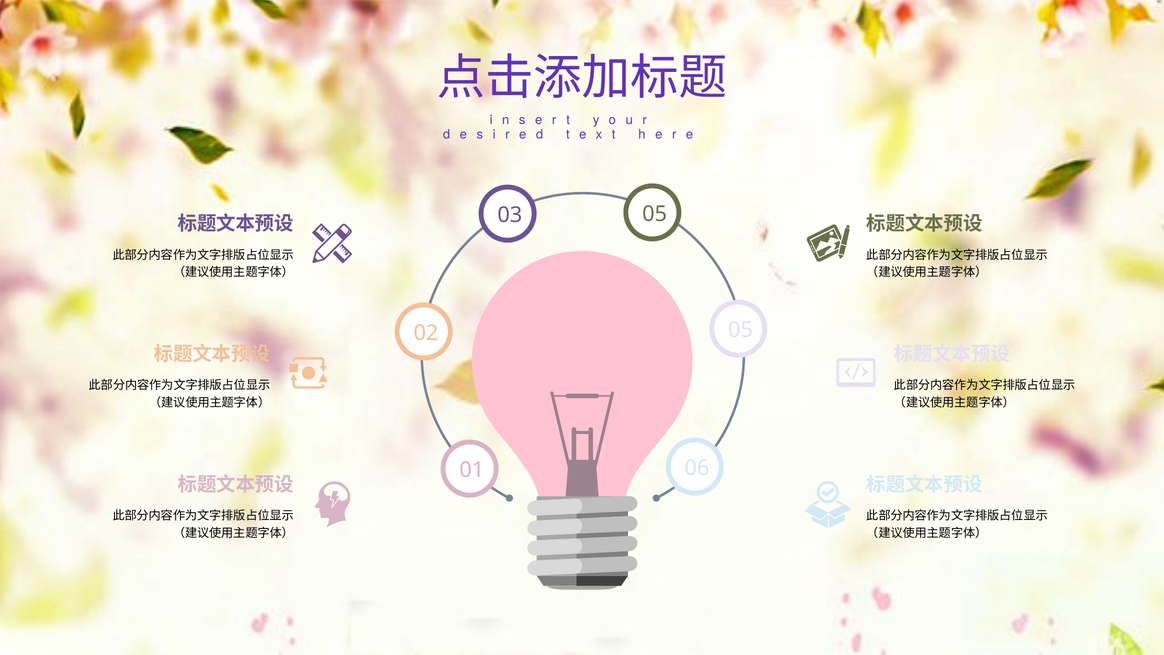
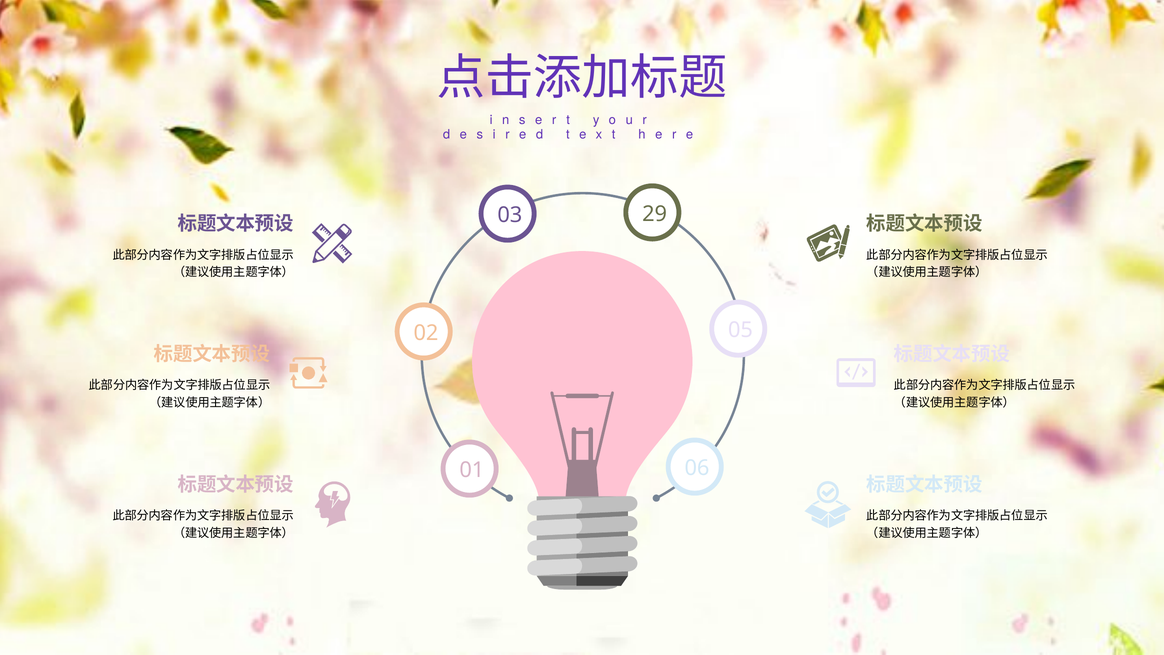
03 05: 05 -> 29
